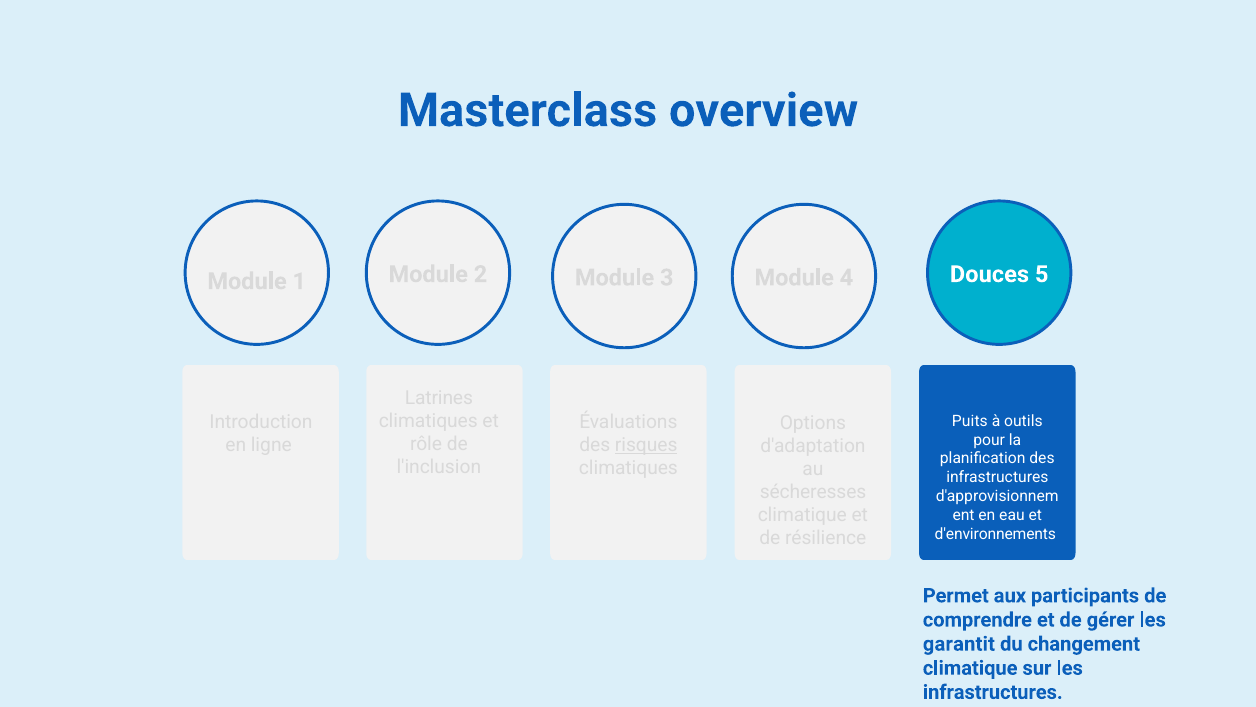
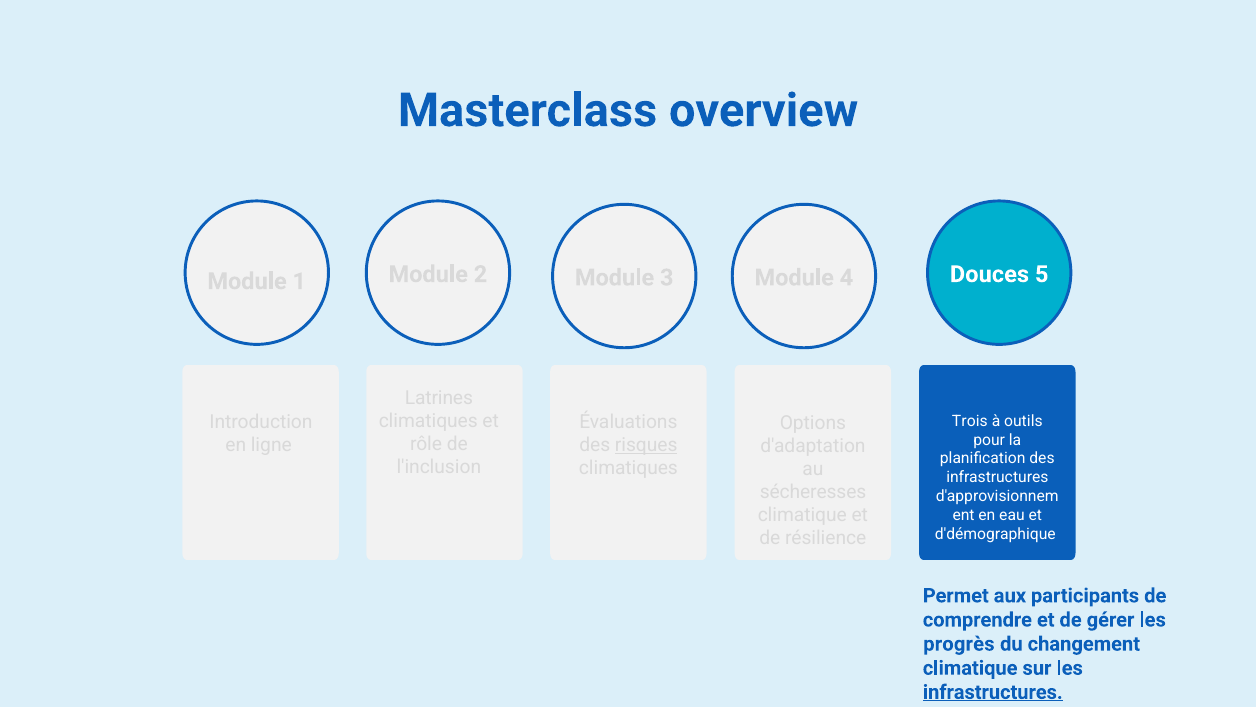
Puits: Puits -> Trois
d'environnements: d'environnements -> d'démographique
garantit: garantit -> progrès
infrastructures at (993, 692) underline: none -> present
